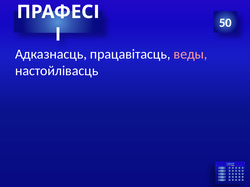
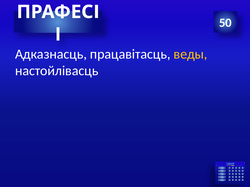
веды colour: pink -> yellow
